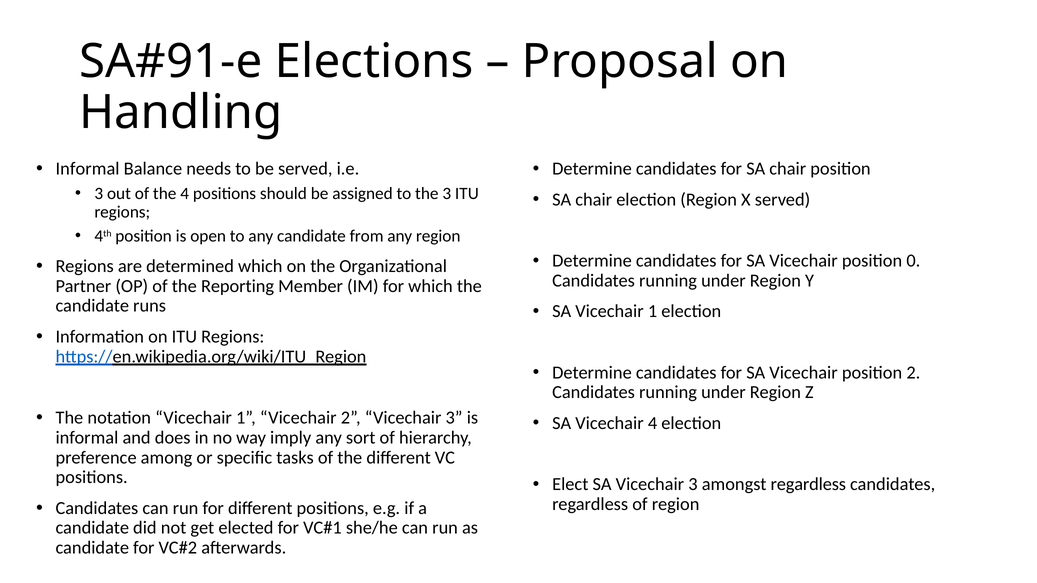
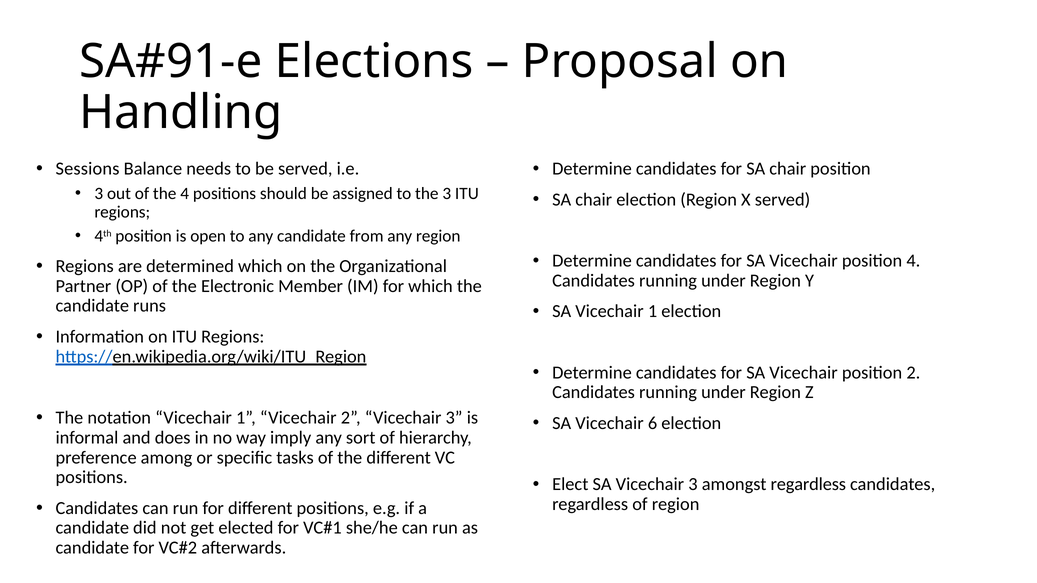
Informal at (88, 169): Informal -> Sessions
position 0: 0 -> 4
Reporting: Reporting -> Electronic
Vicechair 4: 4 -> 6
